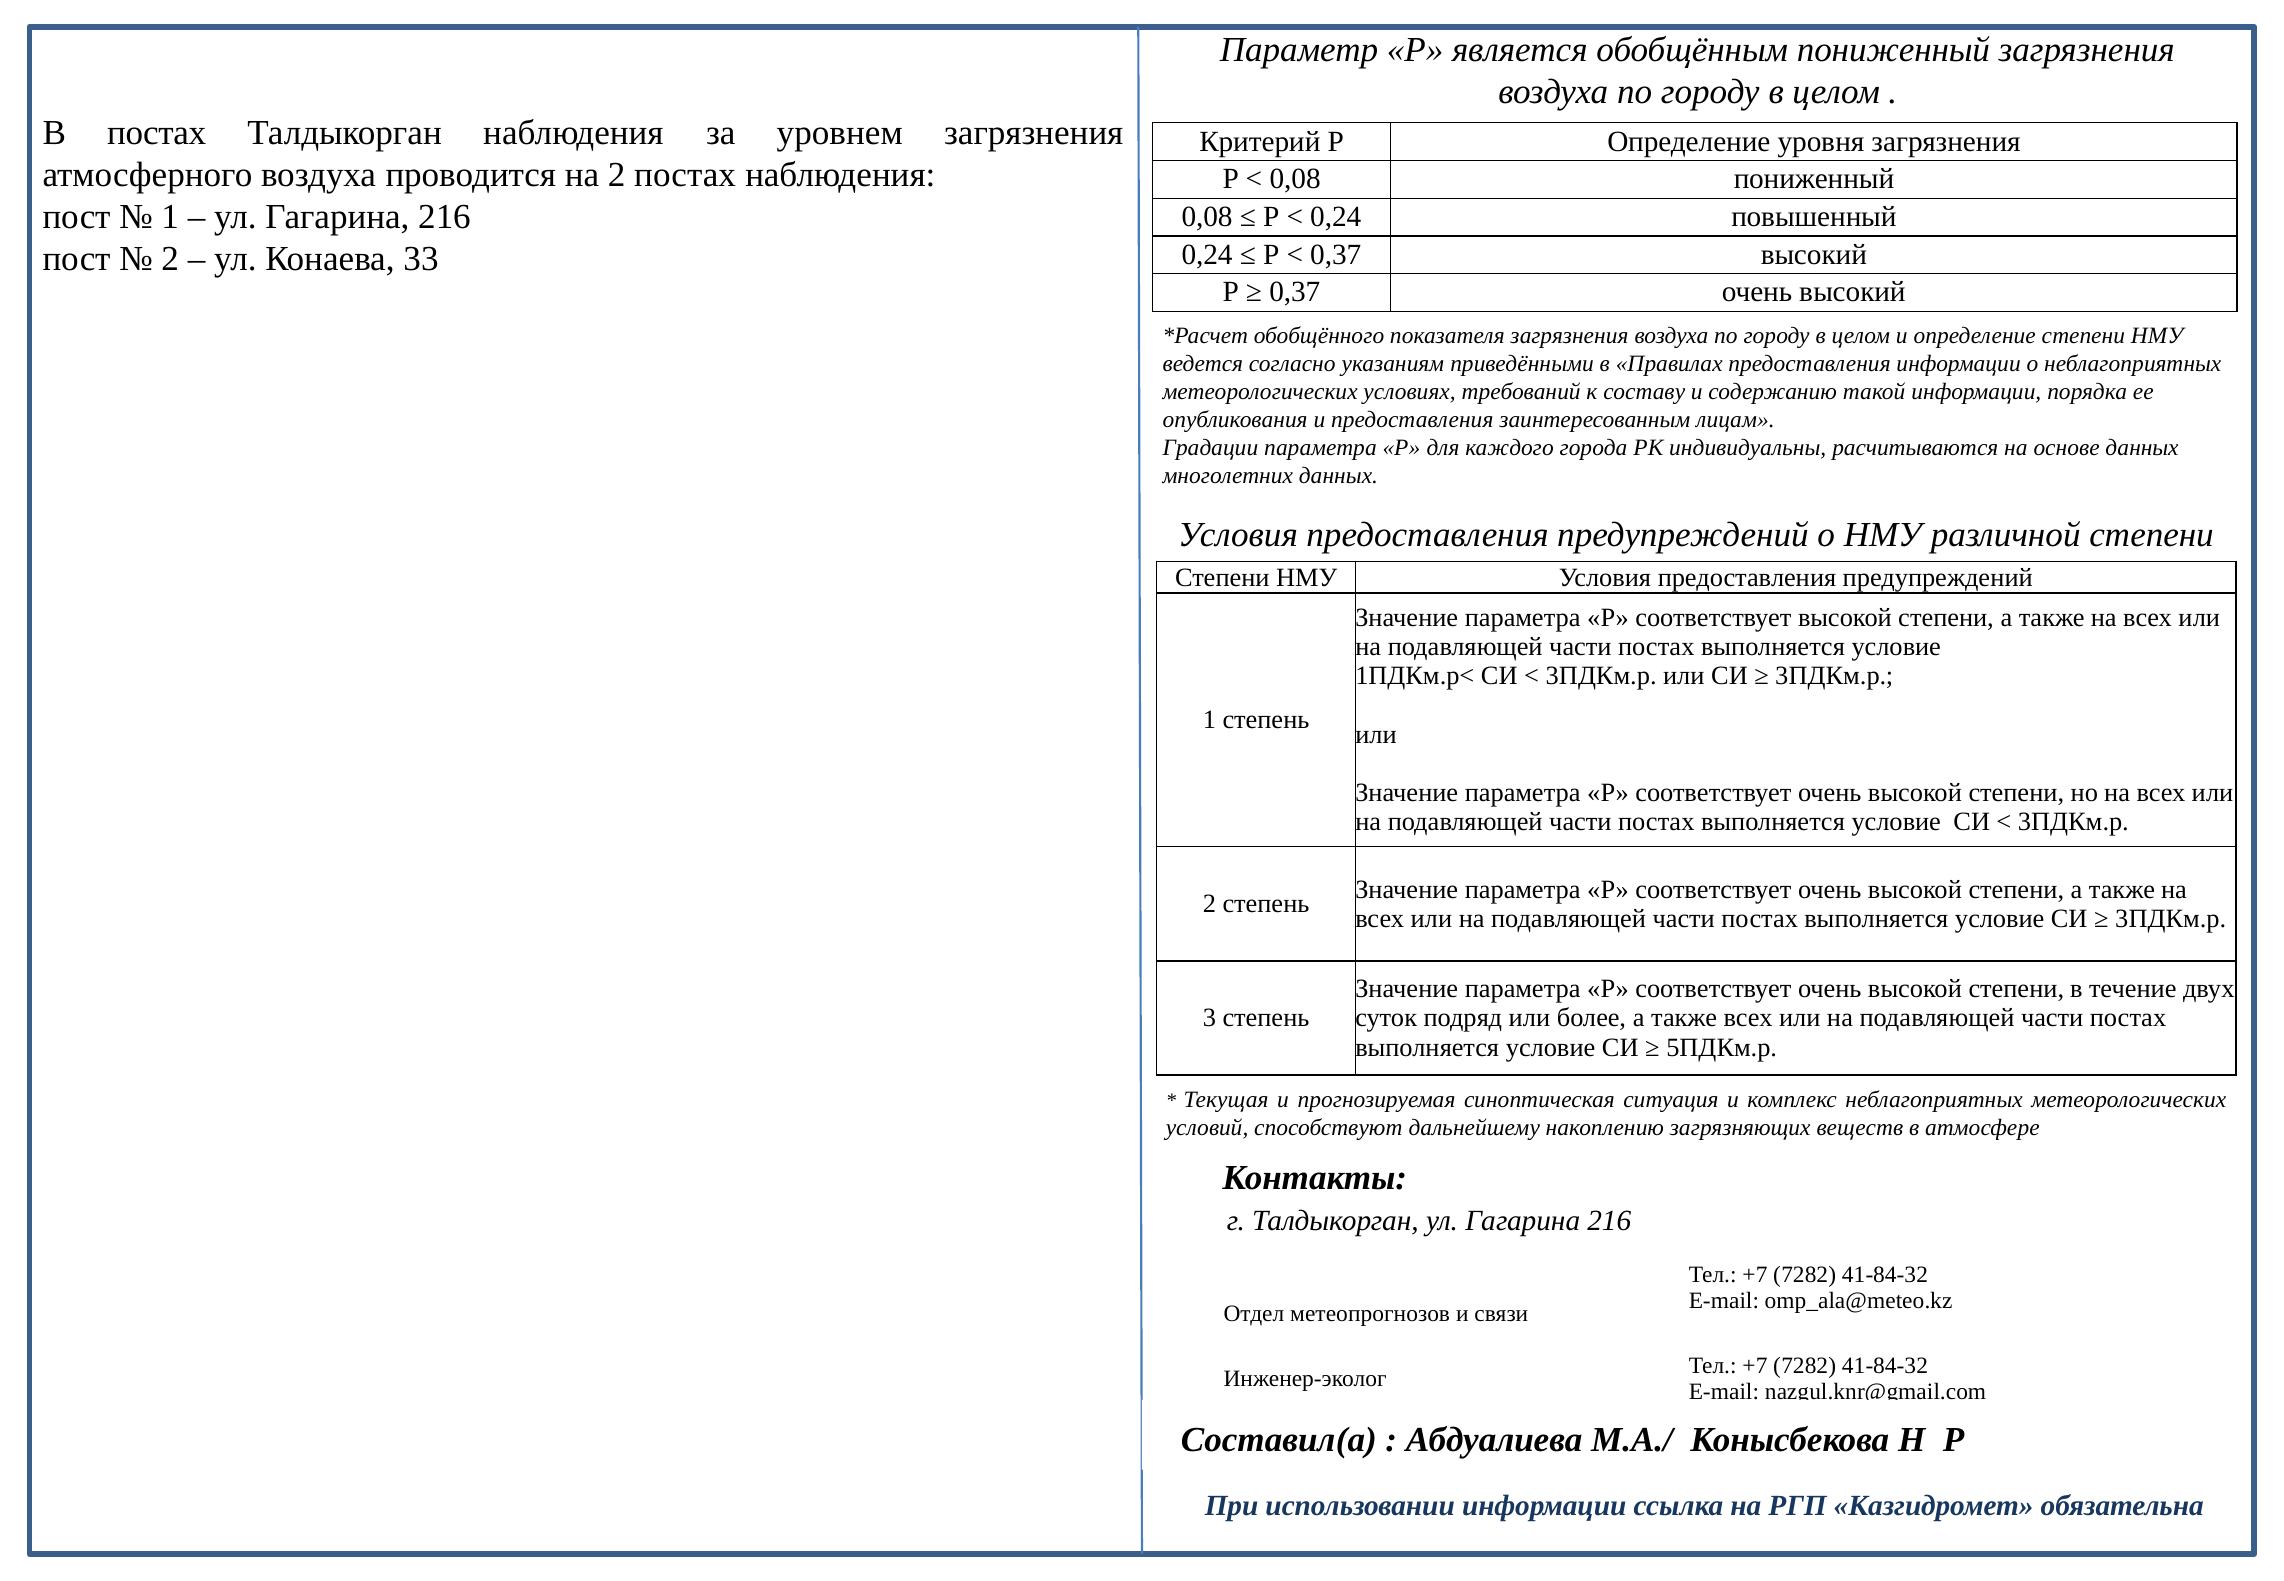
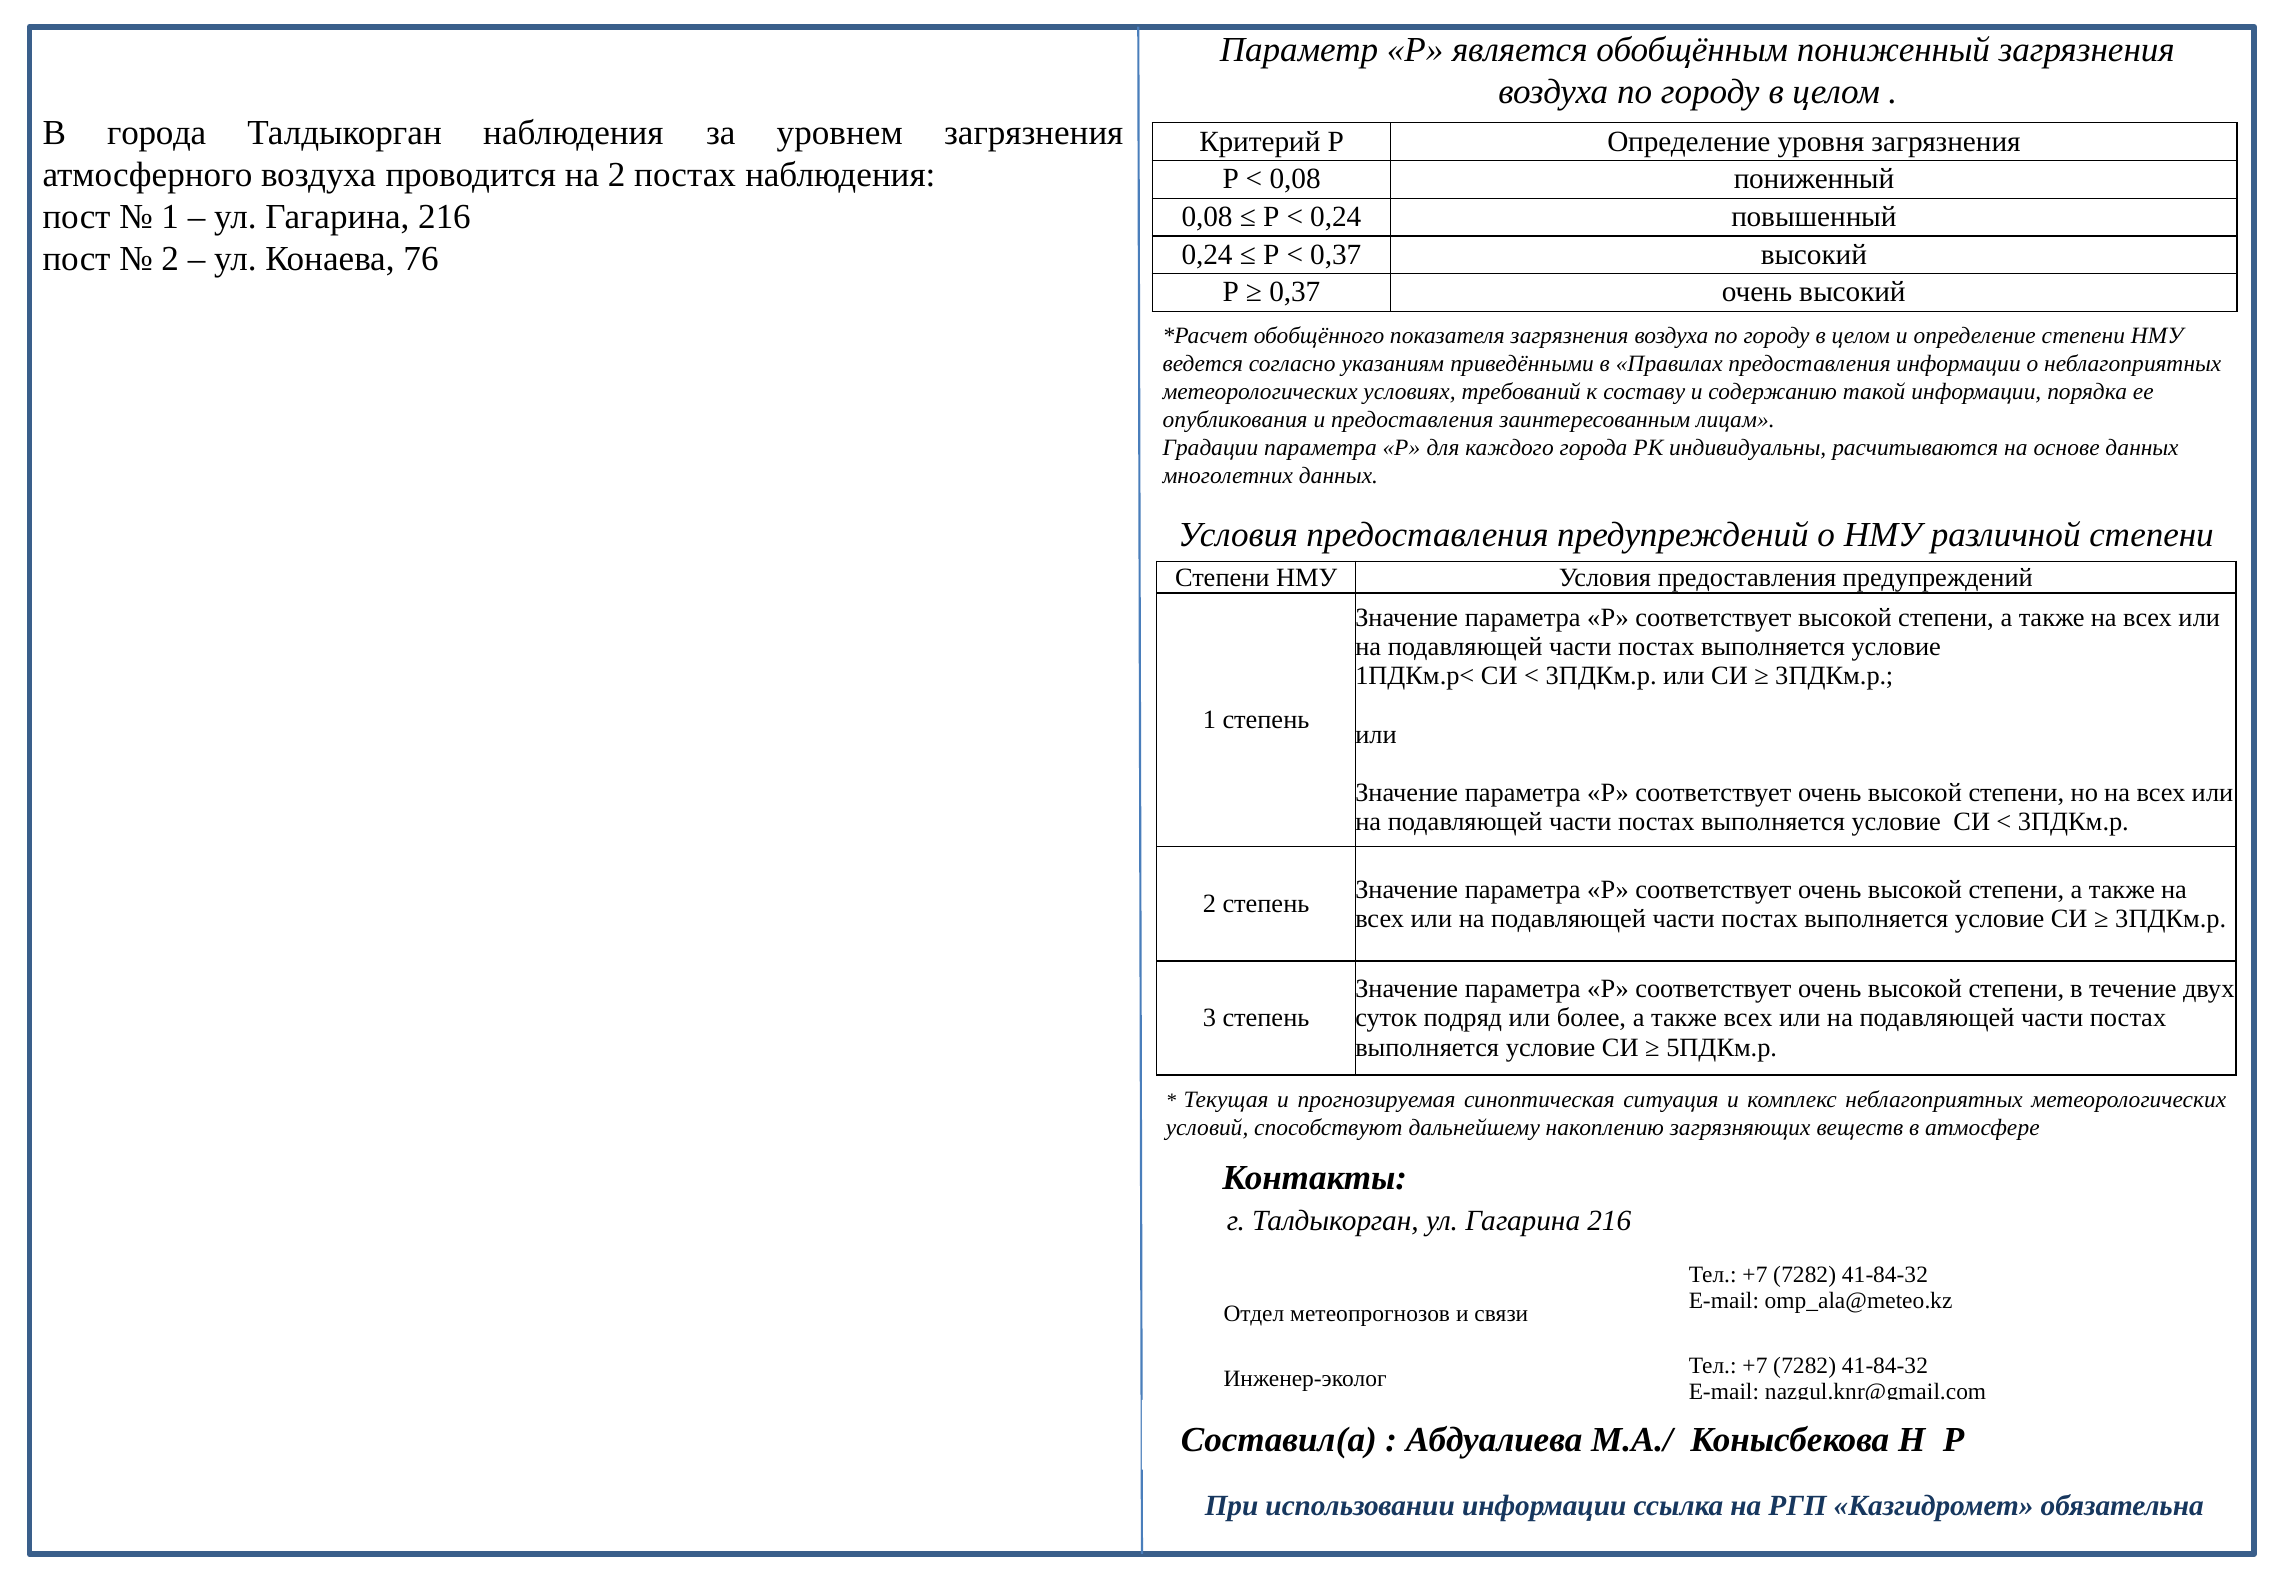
В постах: постах -> города
33: 33 -> 76
